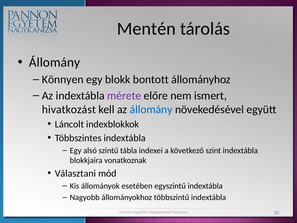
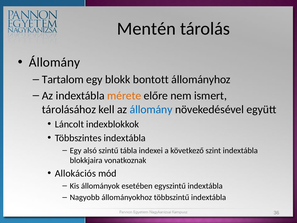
Könnyen: Könnyen -> Tartalom
mérete colour: purple -> orange
hivatkozást: hivatkozást -> tárolásához
Választani: Választani -> Allokációs
